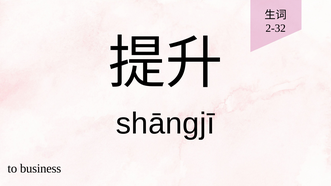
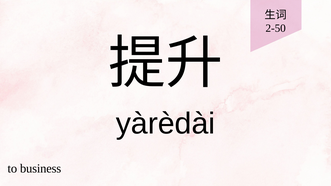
2-32: 2-32 -> 2-50
shāngjī: shāngjī -> yàrèdài
